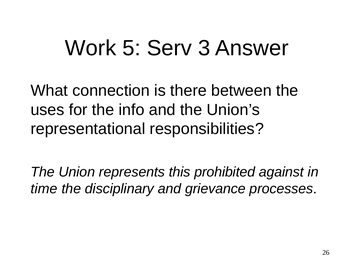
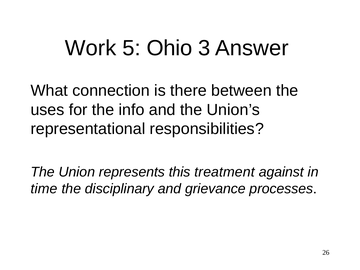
Serv: Serv -> Ohio
prohibited: prohibited -> treatment
